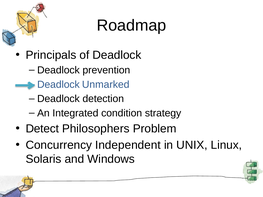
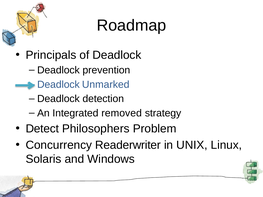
condition: condition -> removed
Independent: Independent -> Readerwriter
